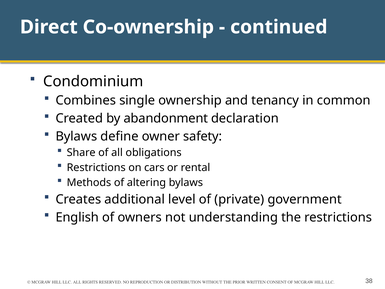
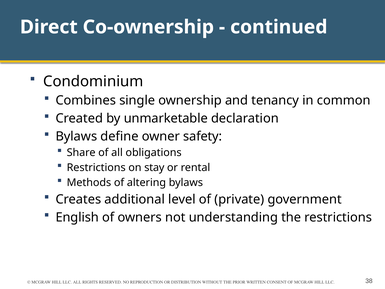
abandonment: abandonment -> unmarketable
cars: cars -> stay
